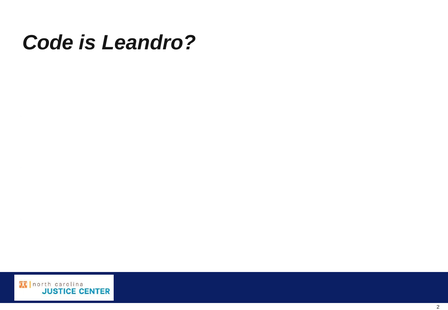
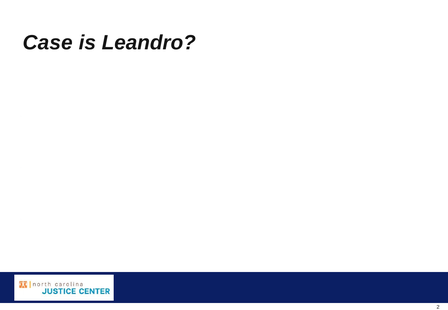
Code: Code -> Case
